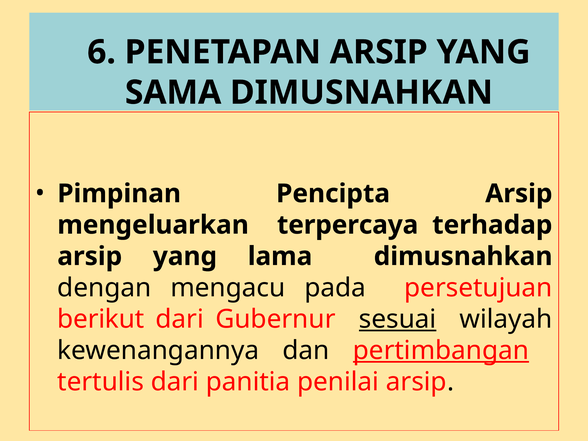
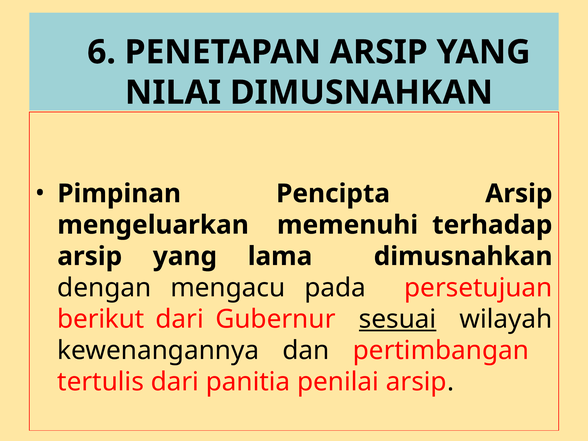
SAMA: SAMA -> NILAI
terpercaya: terpercaya -> memenuhi
pertimbangan underline: present -> none
